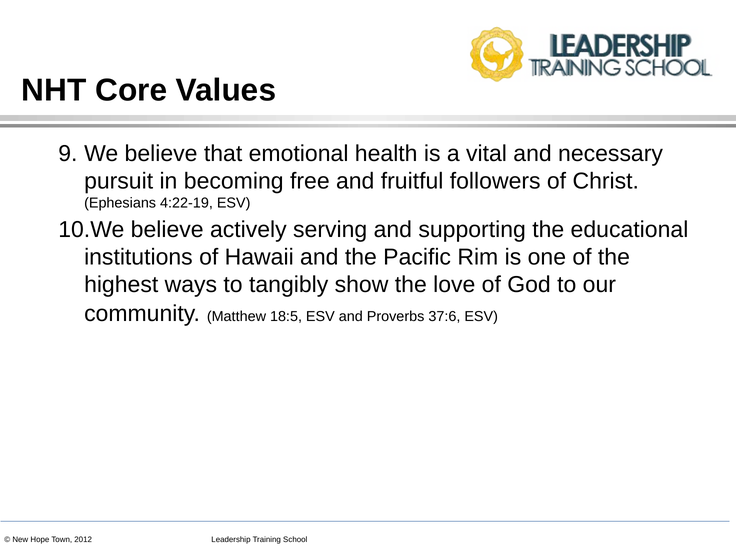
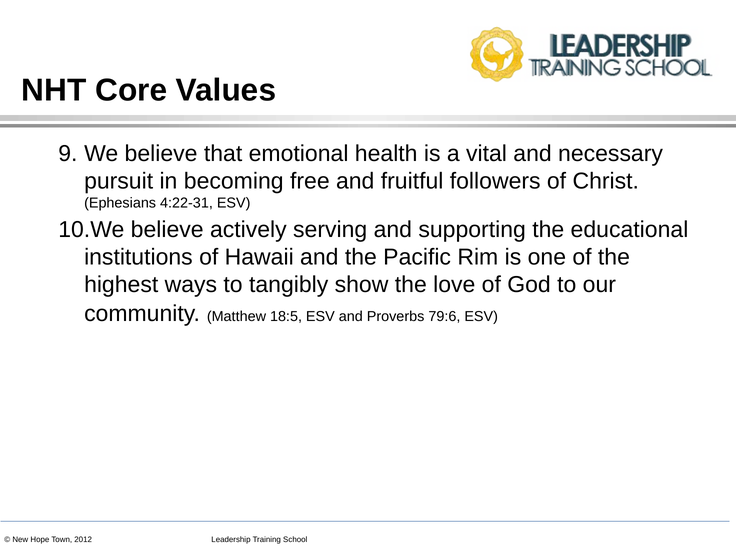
4:22-19: 4:22-19 -> 4:22-31
37:6: 37:6 -> 79:6
